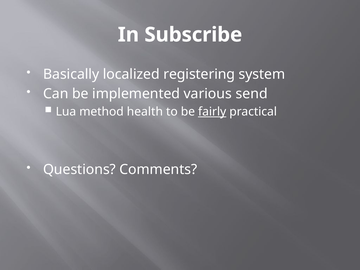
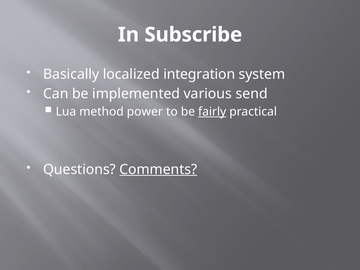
registering: registering -> integration
health: health -> power
Comments underline: none -> present
